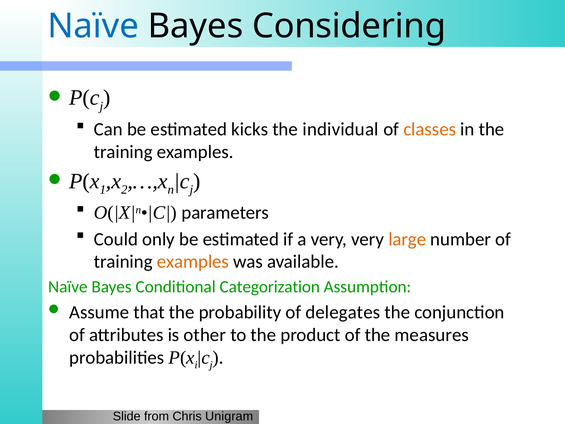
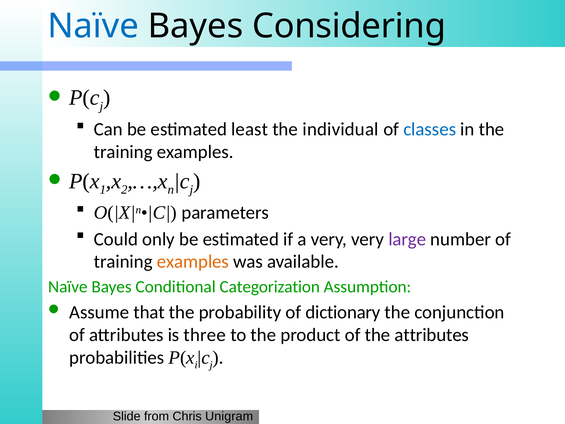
kicks: kicks -> least
classes colour: orange -> blue
large colour: orange -> purple
delegates: delegates -> dictionary
other: other -> three
the measures: measures -> attributes
